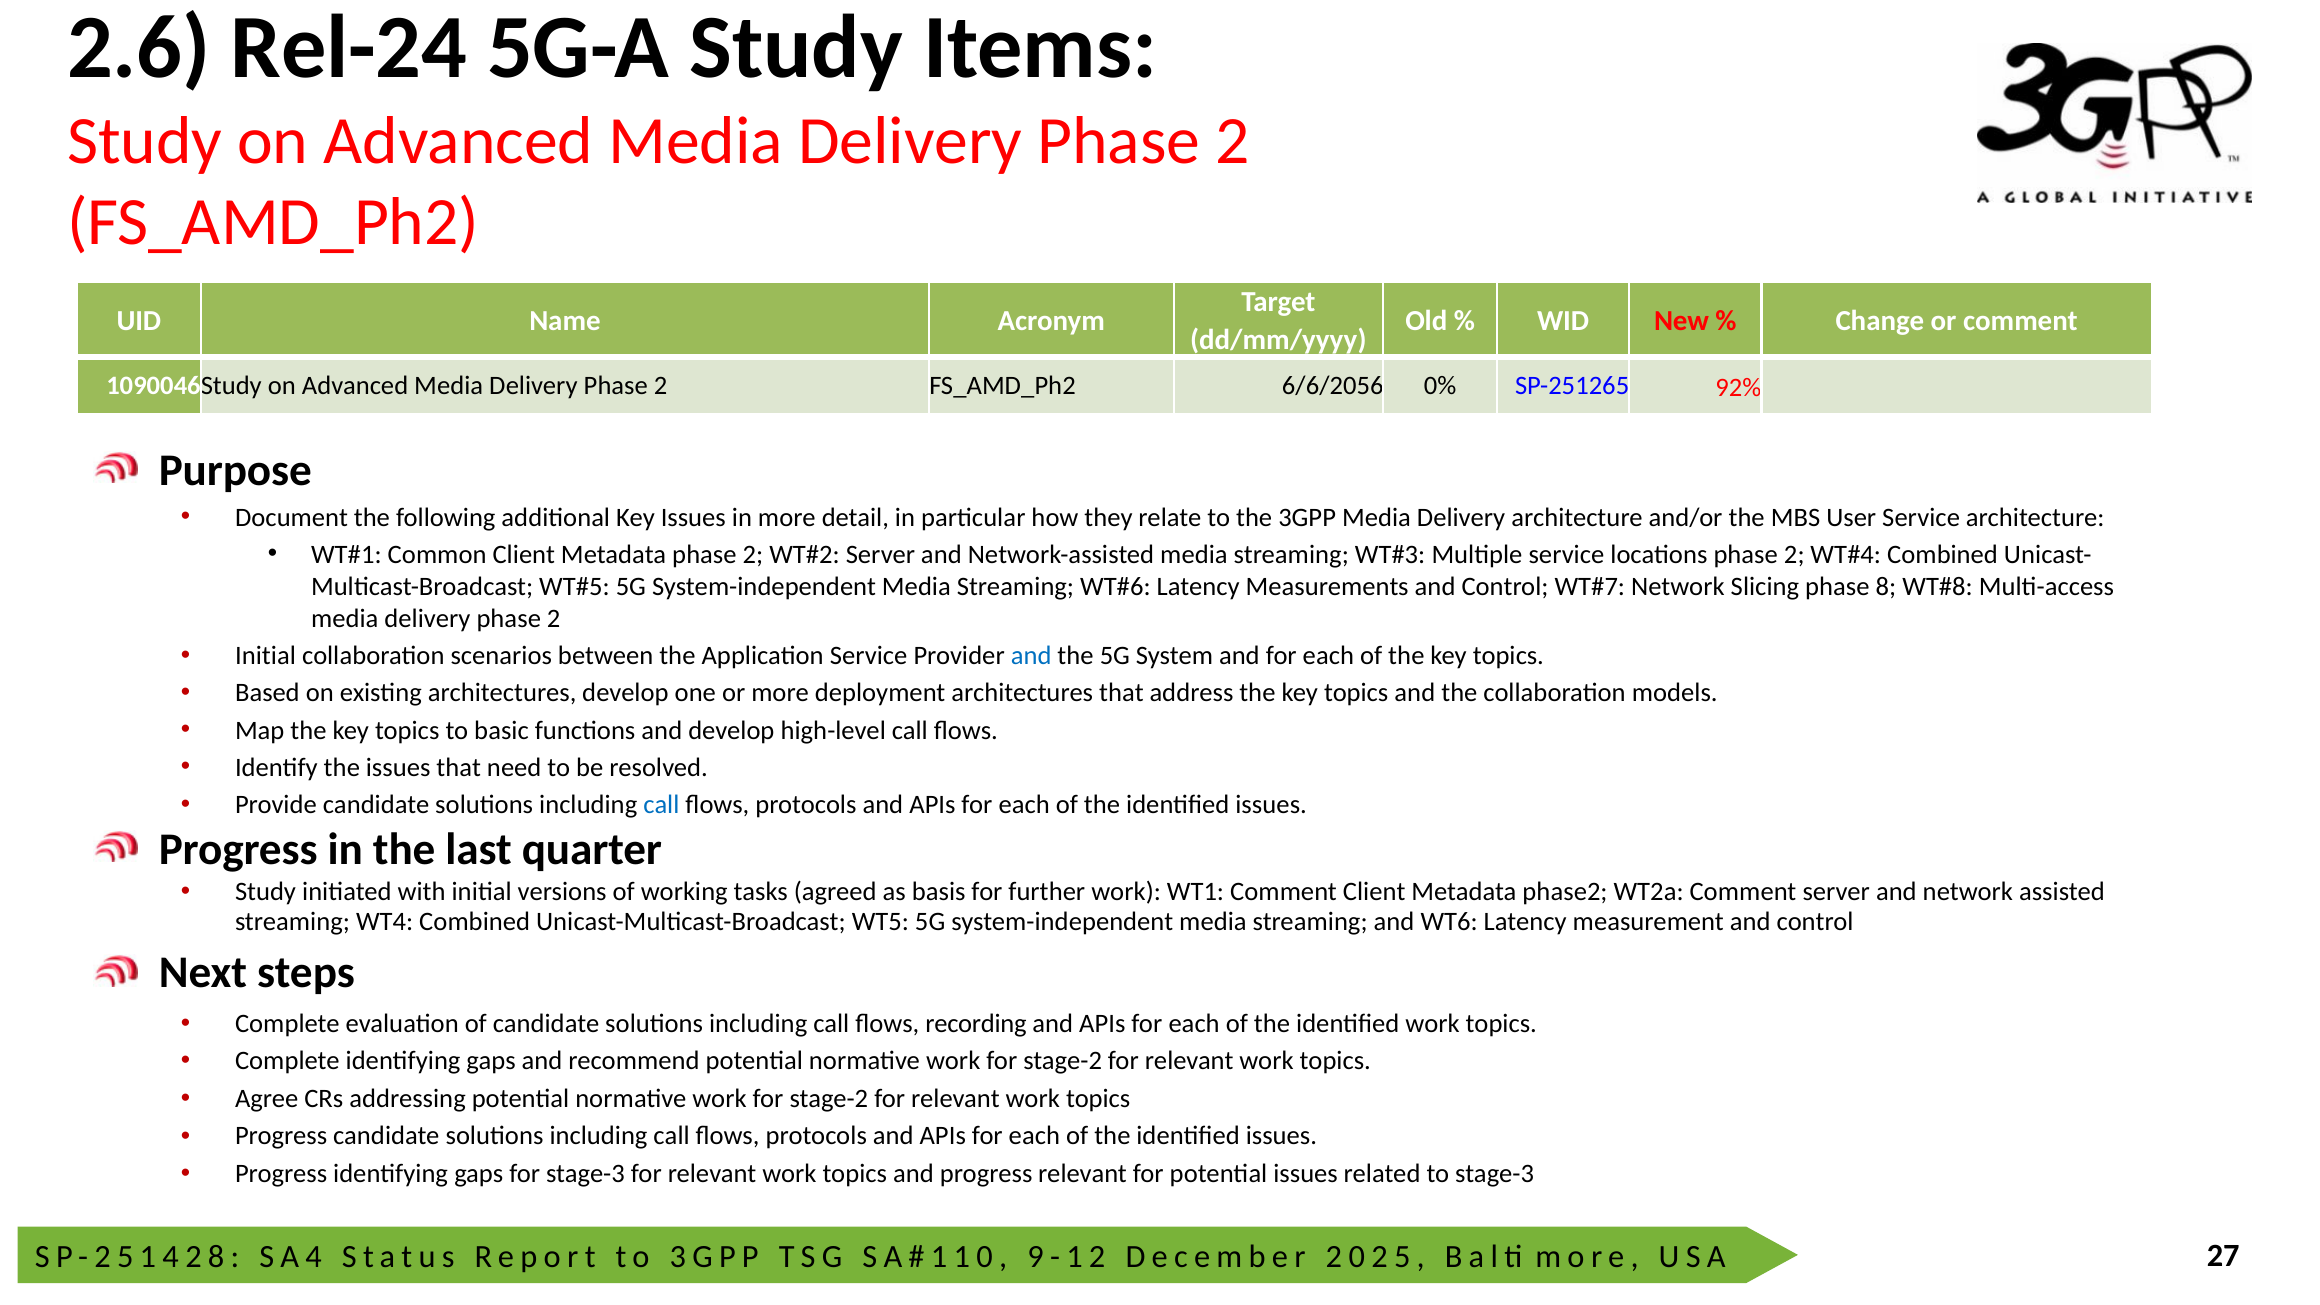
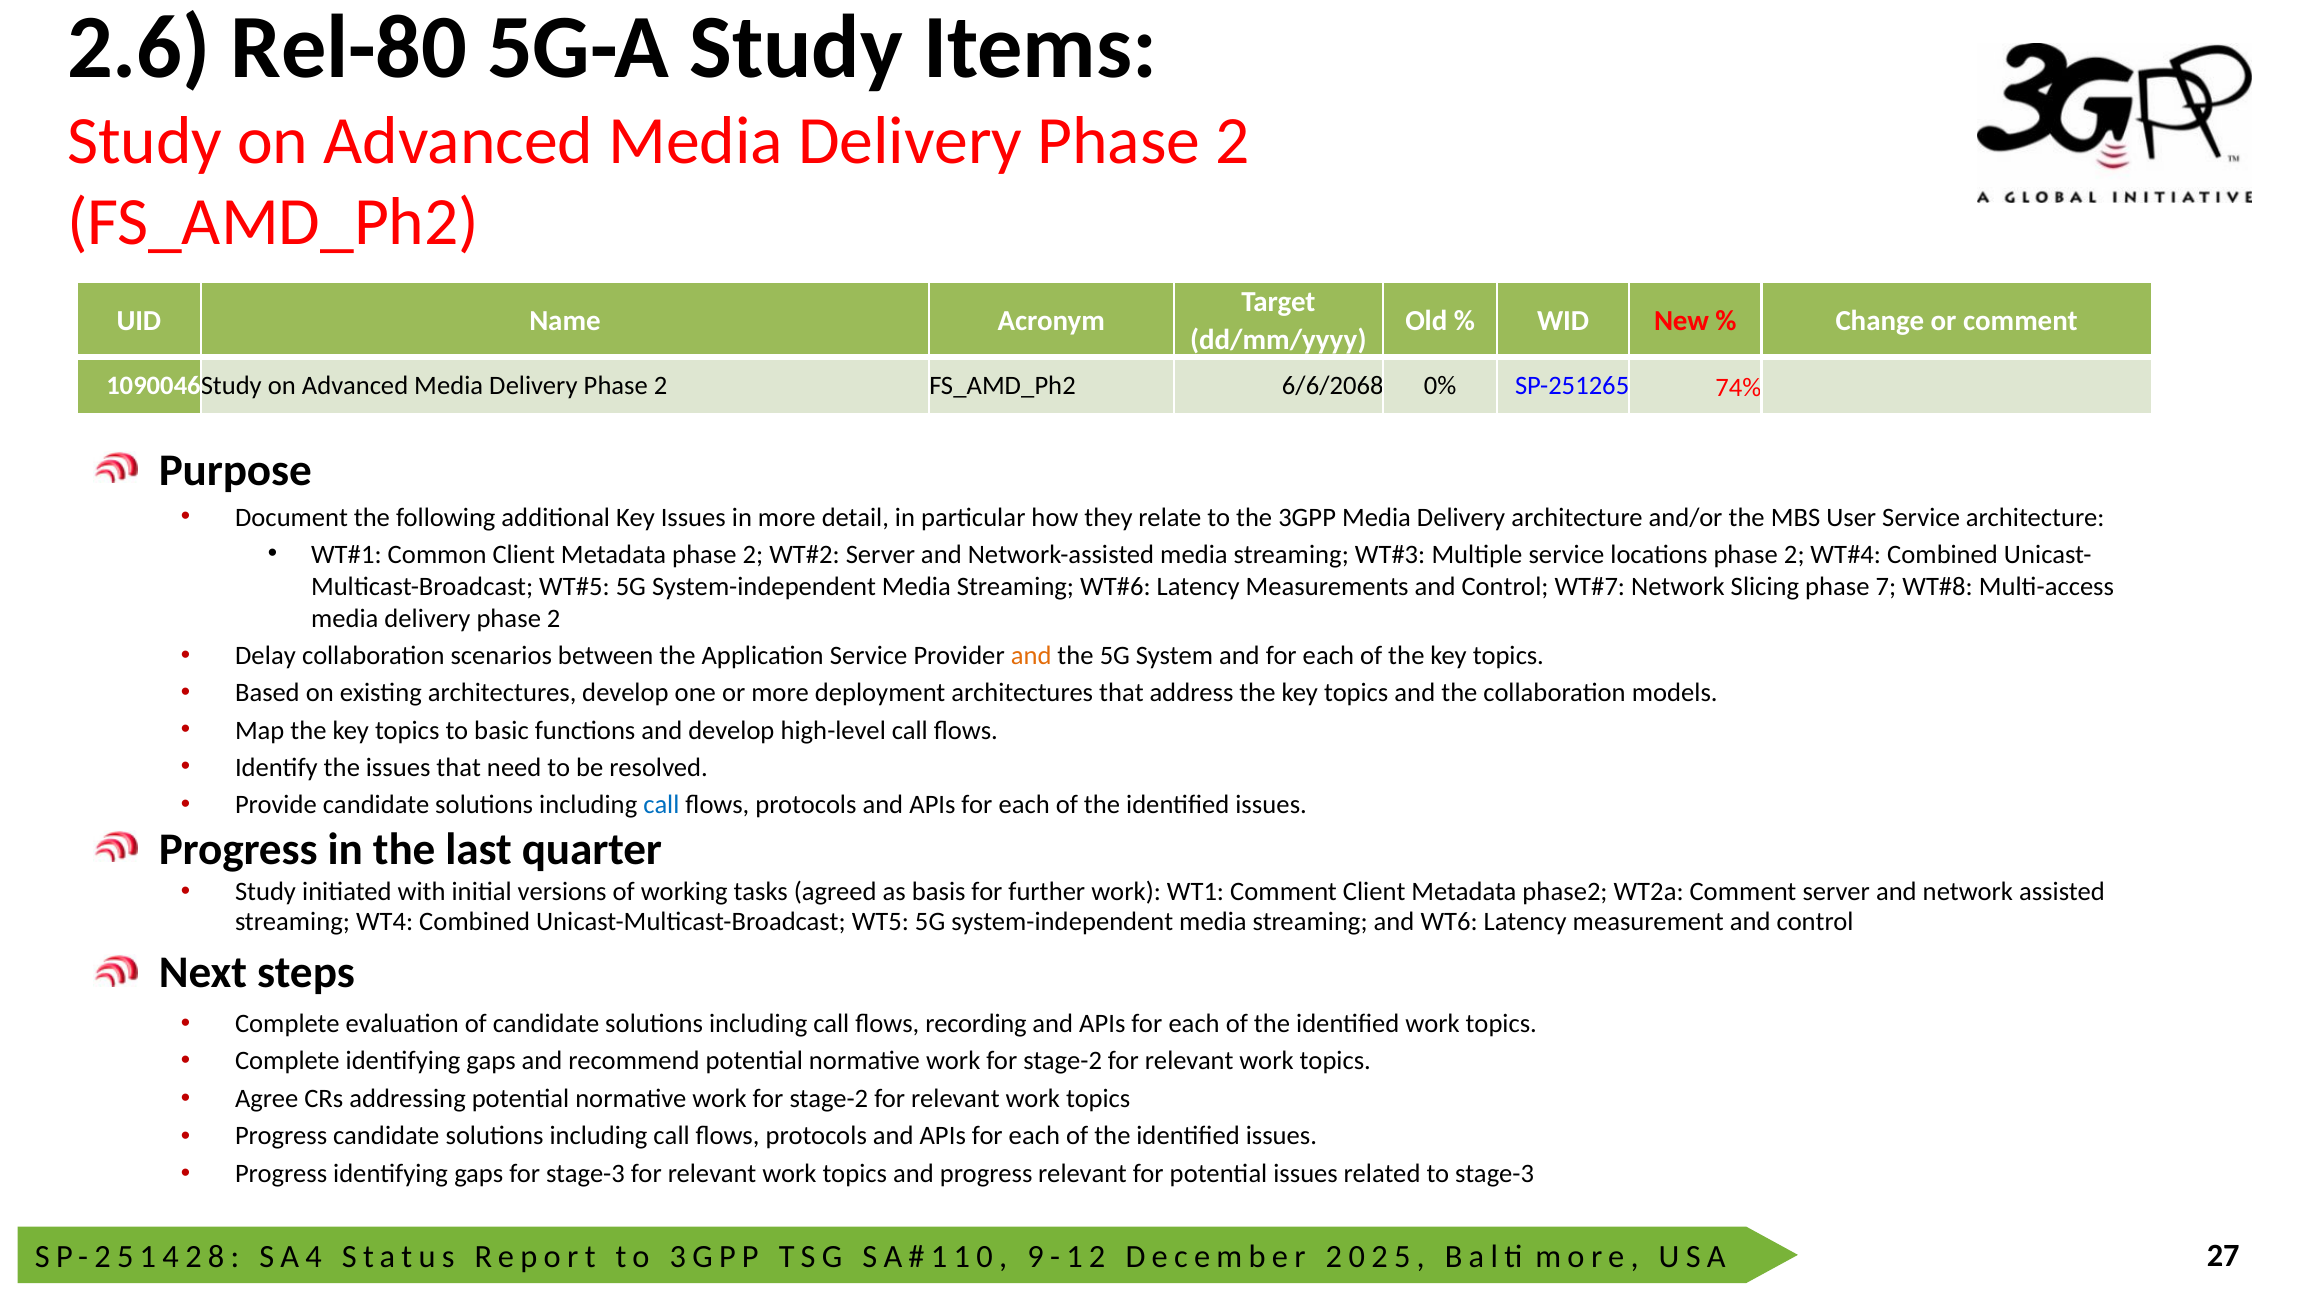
Rel-24: Rel-24 -> Rel-80
6/6/2056: 6/6/2056 -> 6/6/2068
92%: 92% -> 74%
8: 8 -> 7
Initial at (265, 656): Initial -> Delay
and at (1031, 656) colour: blue -> orange
